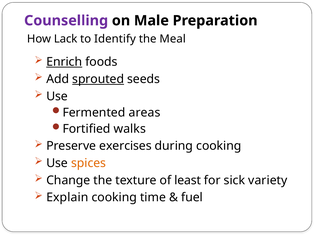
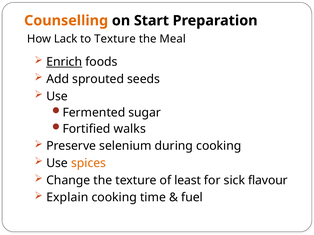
Counselling colour: purple -> orange
Male: Male -> Start
to Identify: Identify -> Texture
sprouted underline: present -> none
areas: areas -> sugar
exercises: exercises -> selenium
variety: variety -> flavour
